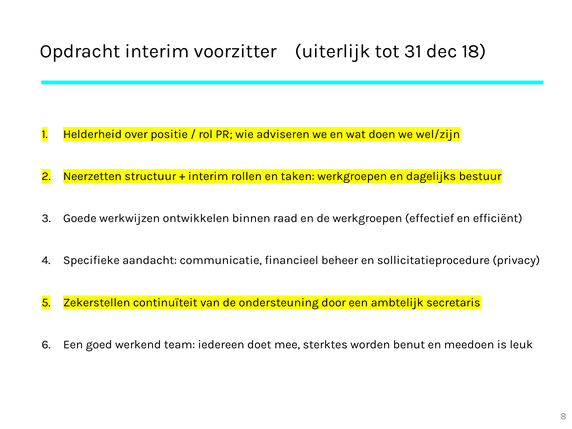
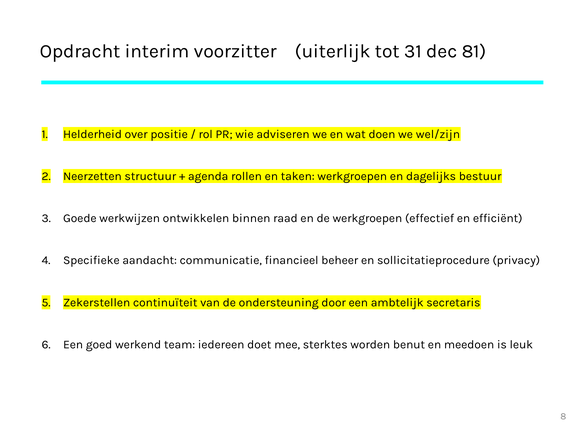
18: 18 -> 81
interim at (208, 176): interim -> agenda
